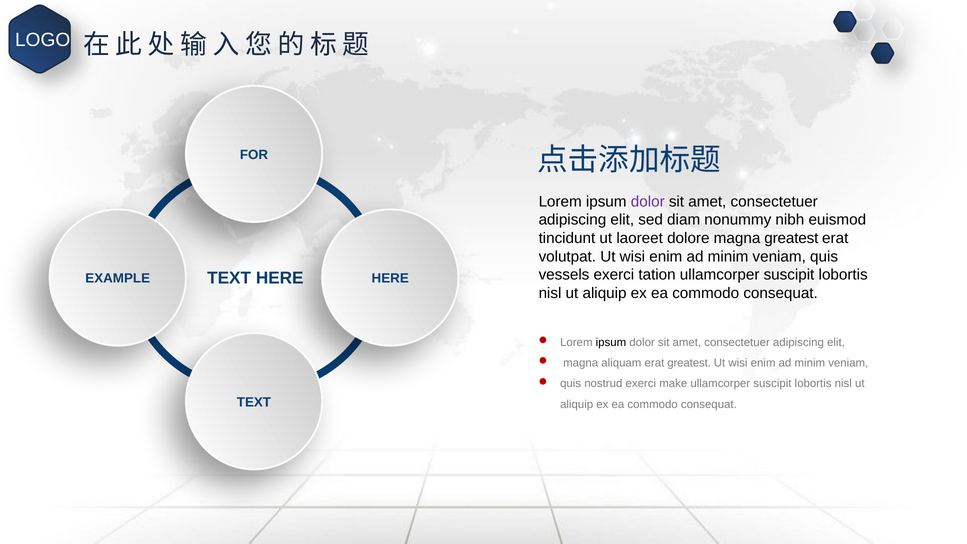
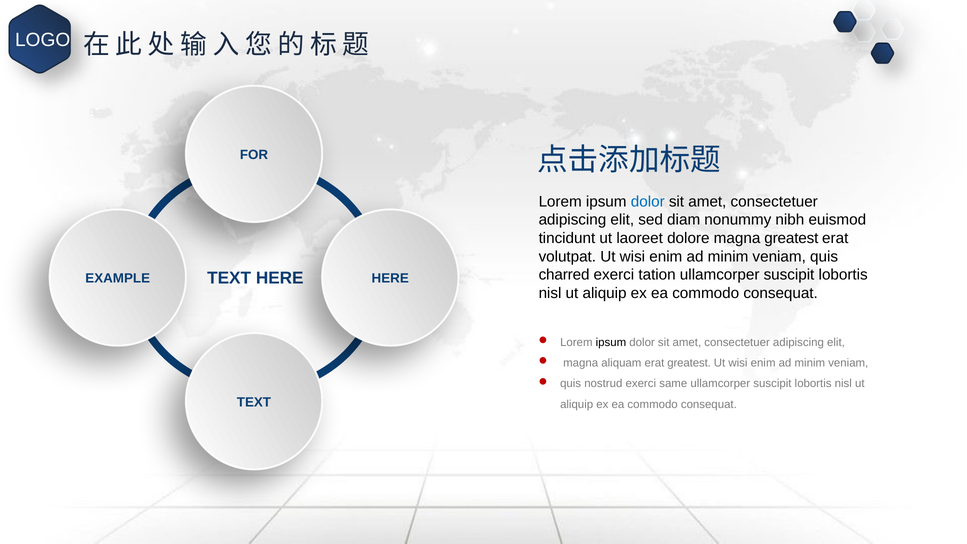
dolor at (648, 201) colour: purple -> blue
vessels: vessels -> charred
make: make -> same
